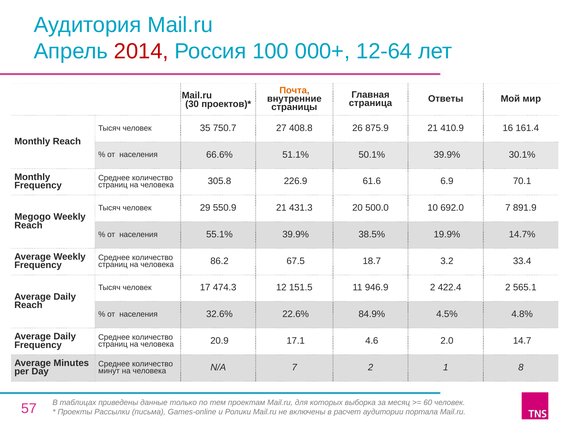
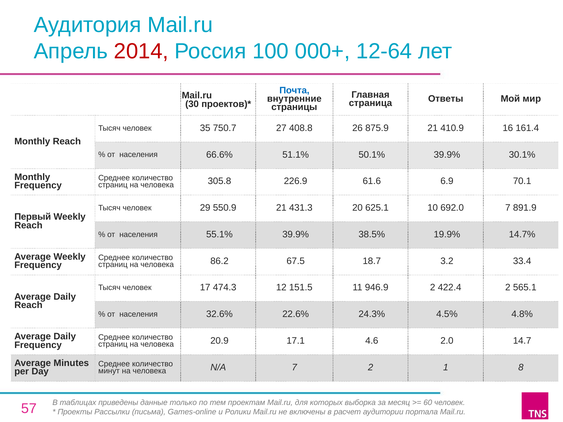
Почта colour: orange -> blue
500.0: 500.0 -> 625.1
Megogo: Megogo -> Первый
84.9%: 84.9% -> 24.3%
